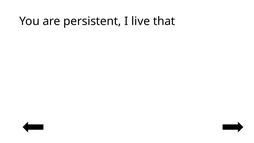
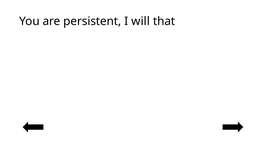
live: live -> will
